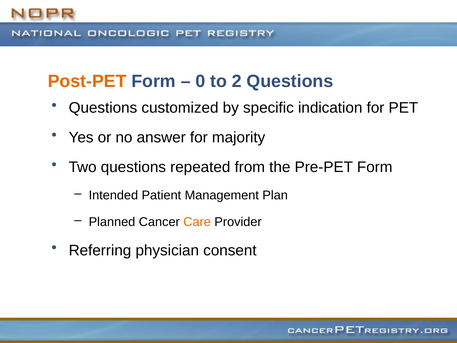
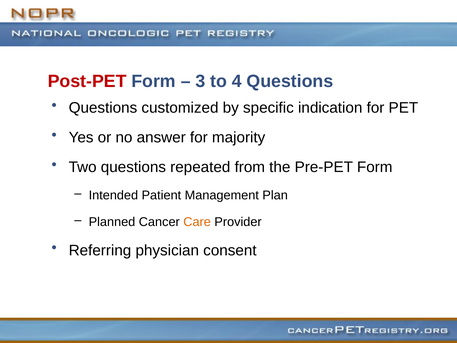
Post-PET colour: orange -> red
0: 0 -> 3
2: 2 -> 4
